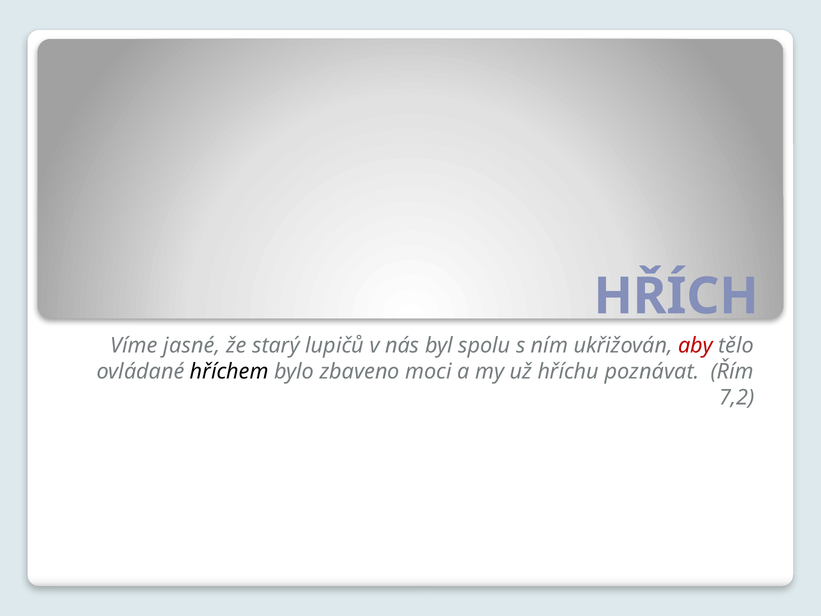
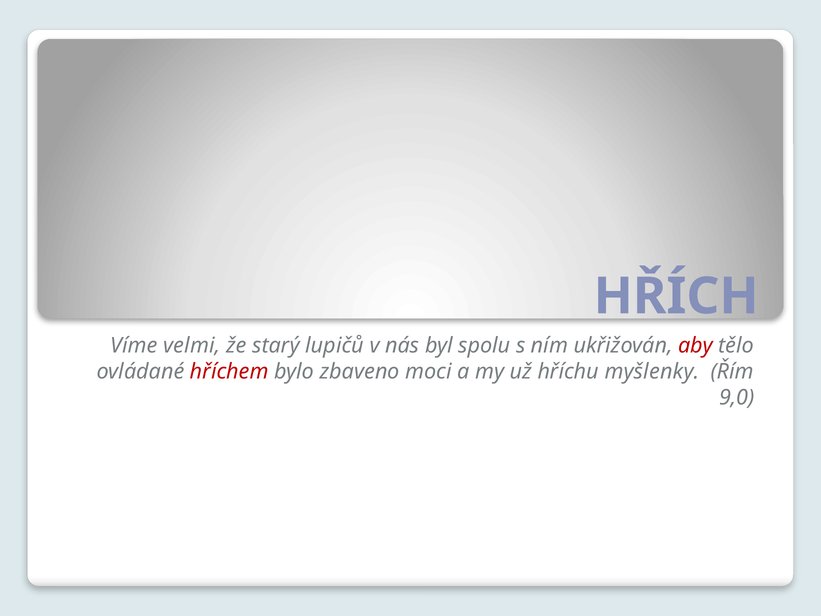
jasné: jasné -> velmi
hříchem colour: black -> red
poznávat: poznávat -> myšlenky
7,2: 7,2 -> 9,0
